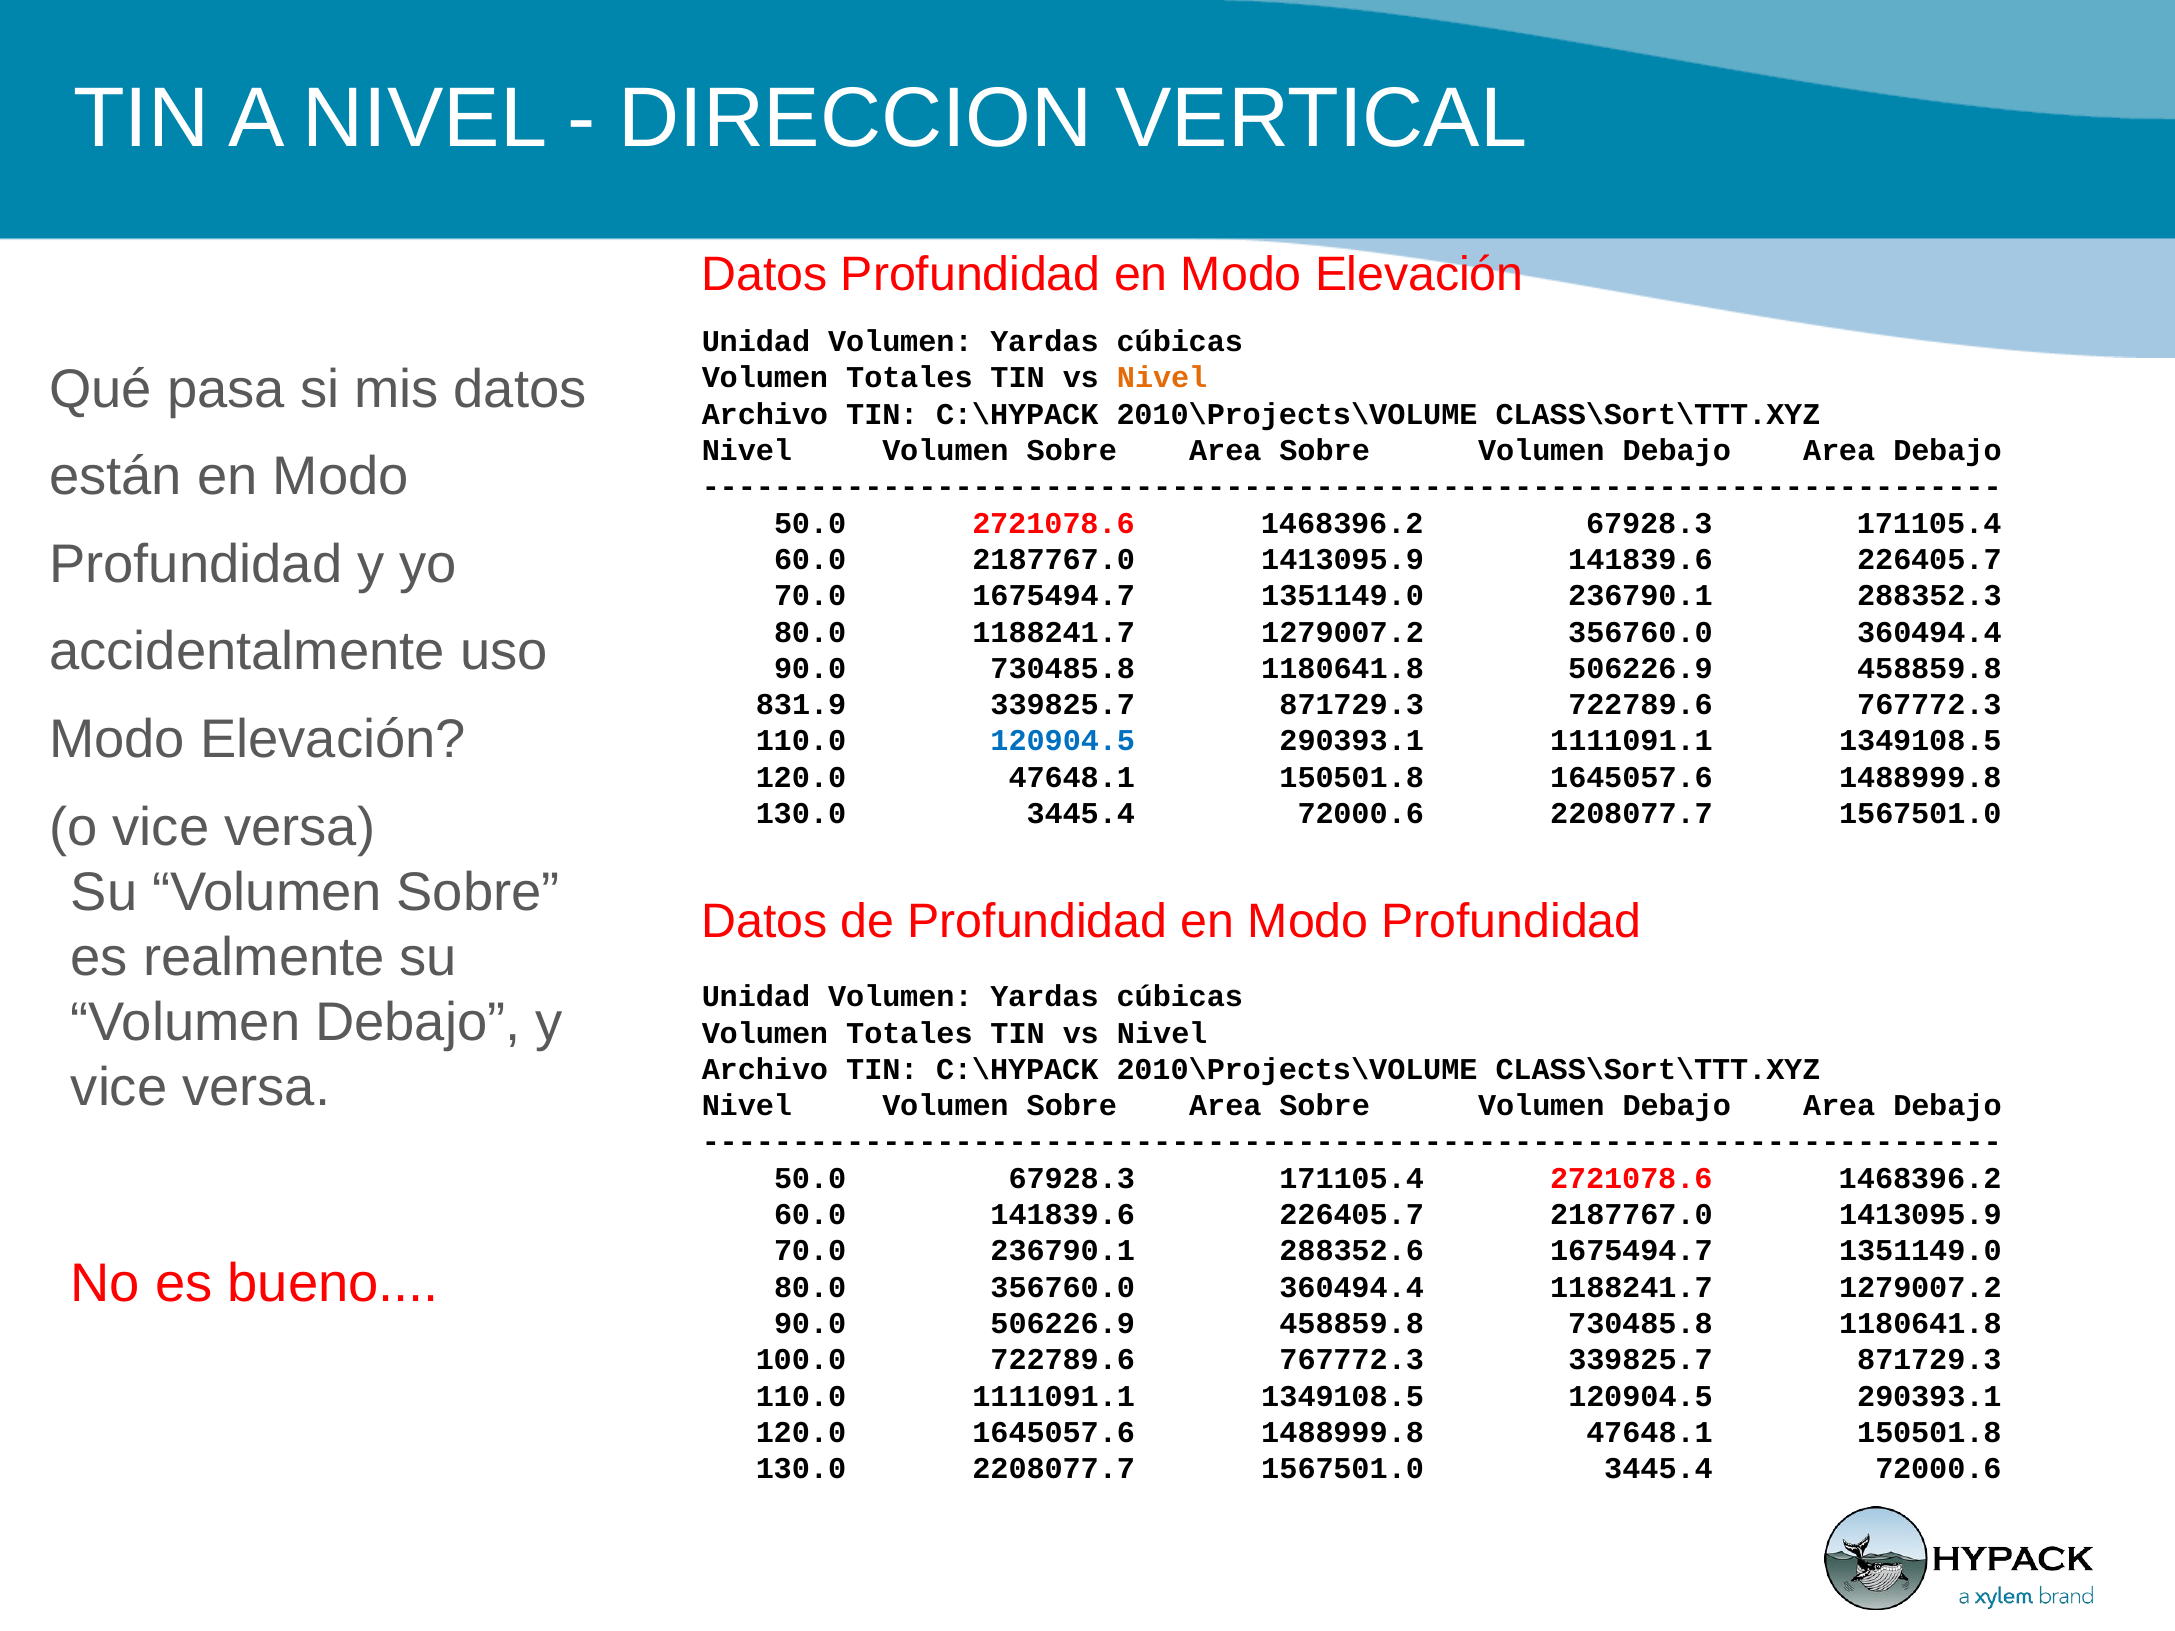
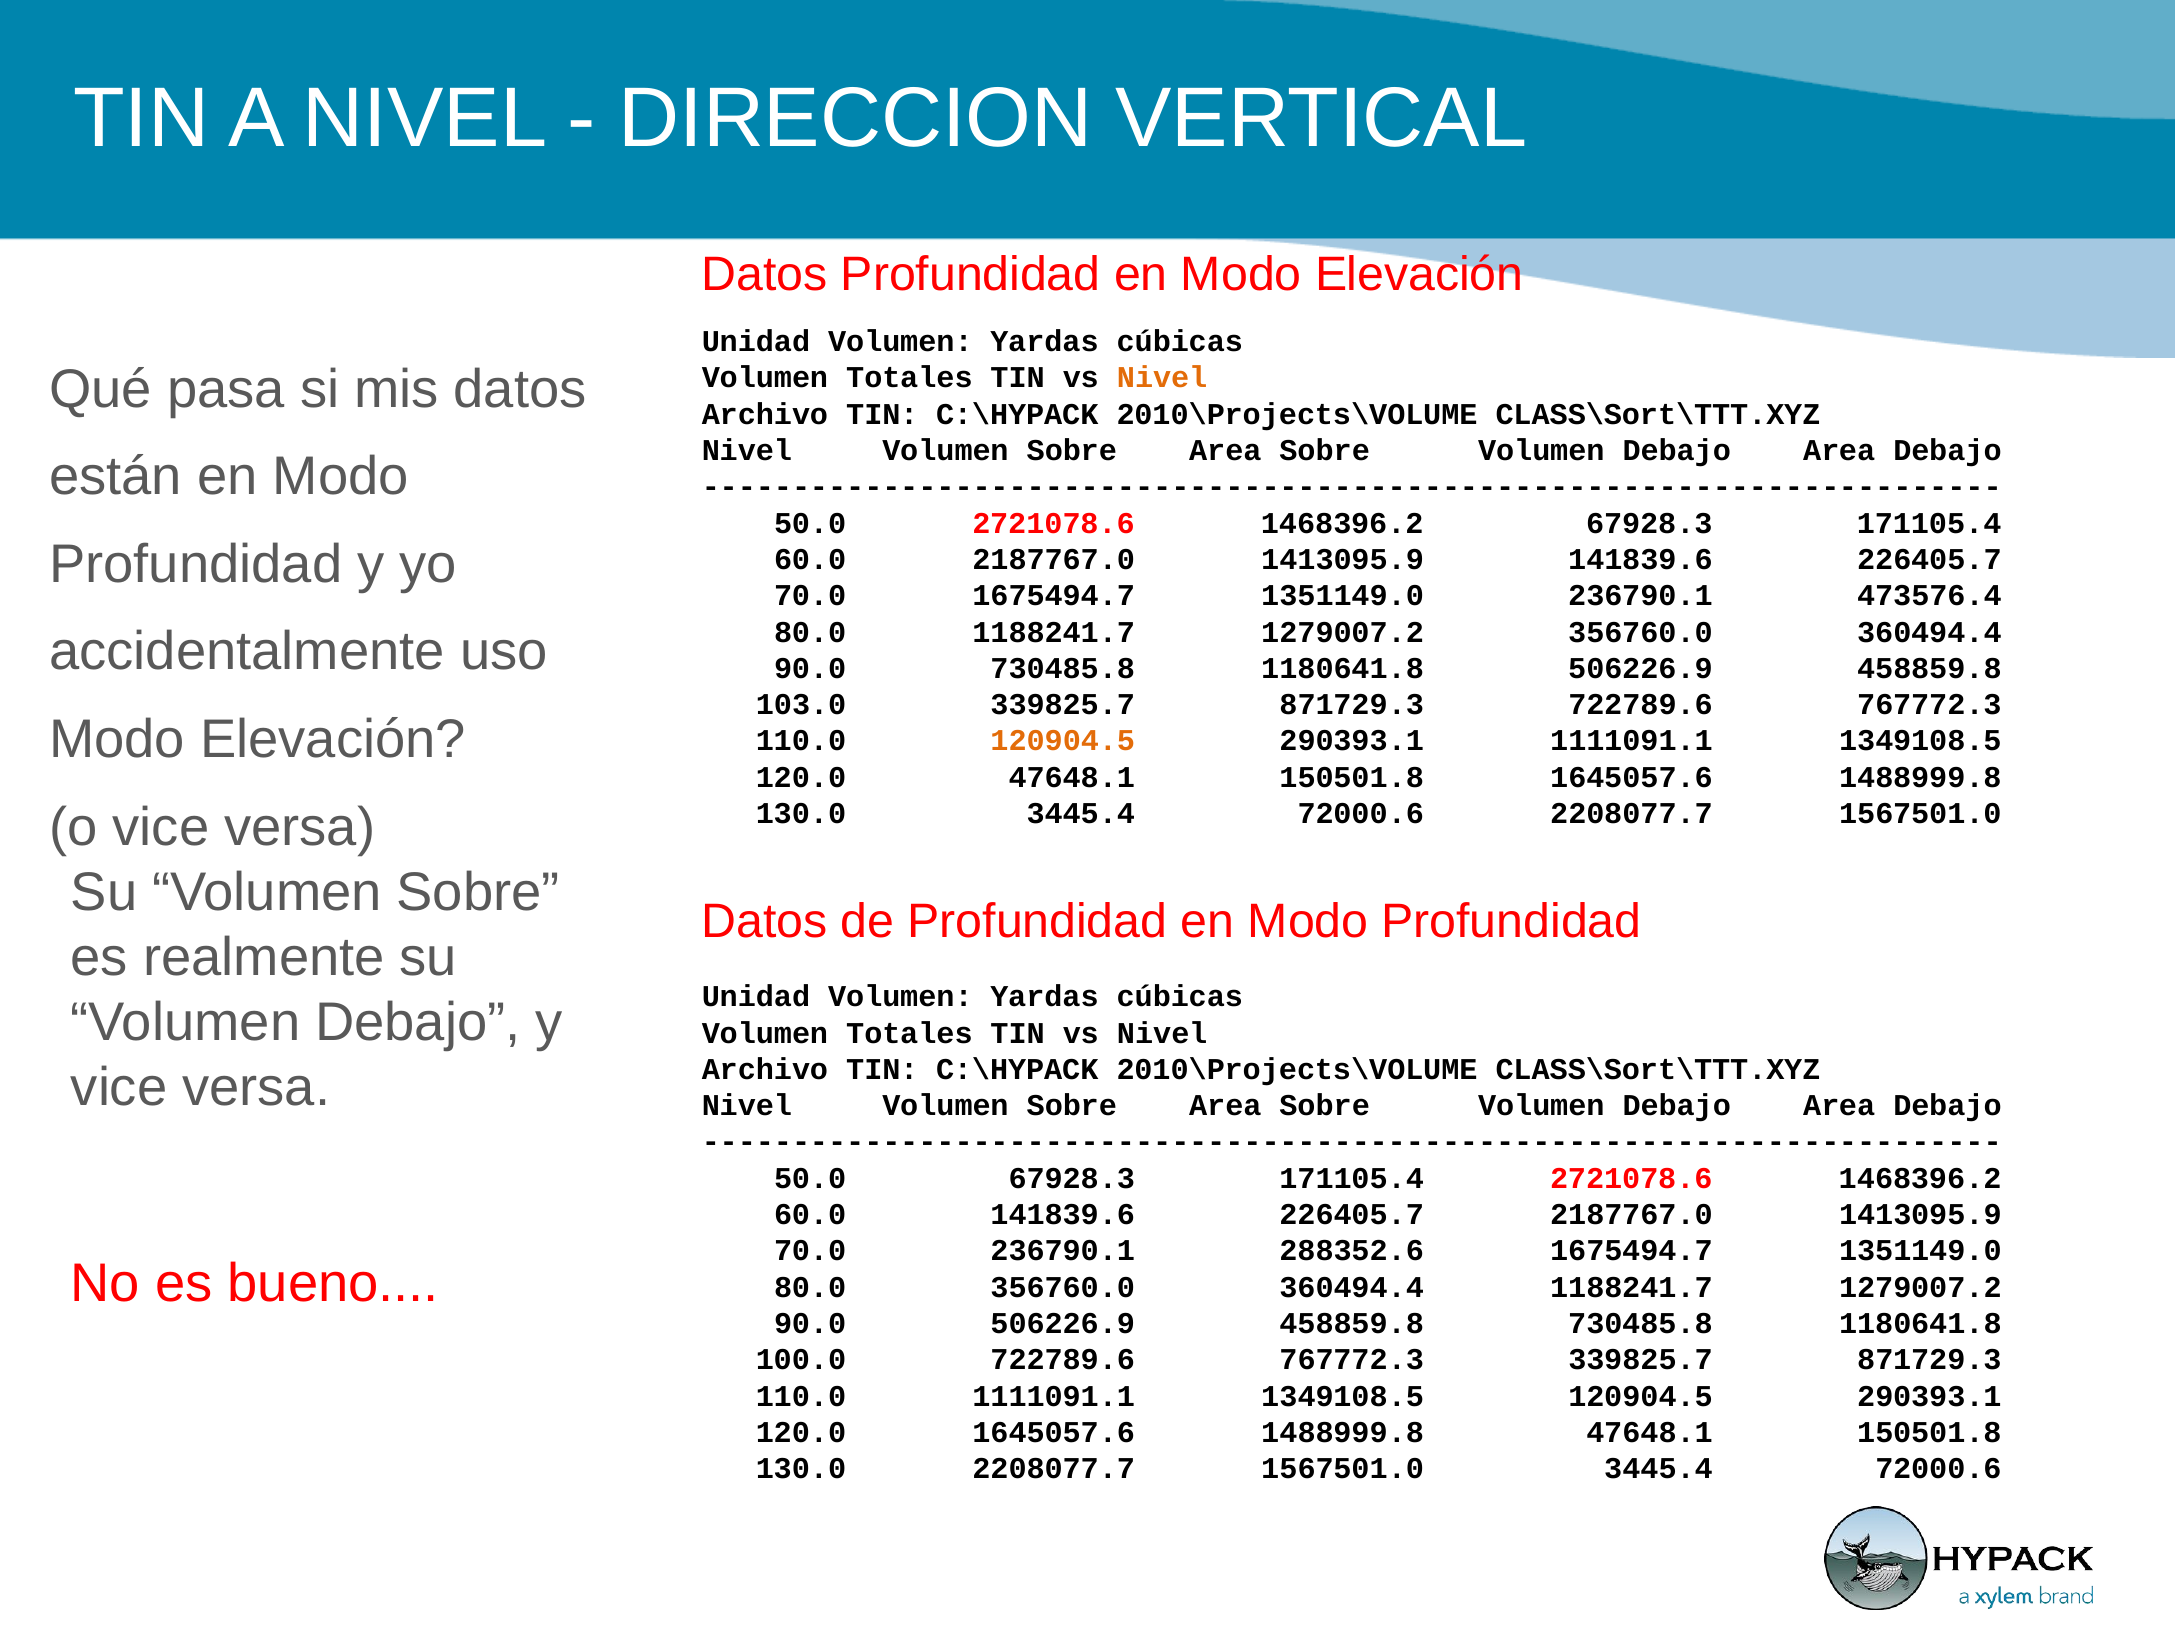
288352.3: 288352.3 -> 473576.4
831.9: 831.9 -> 103.0
120904.5 at (1063, 741) colour: blue -> orange
